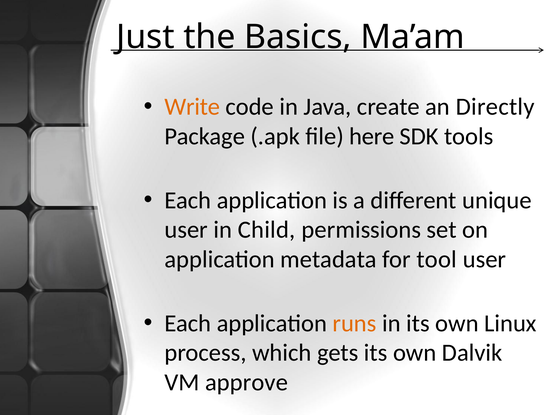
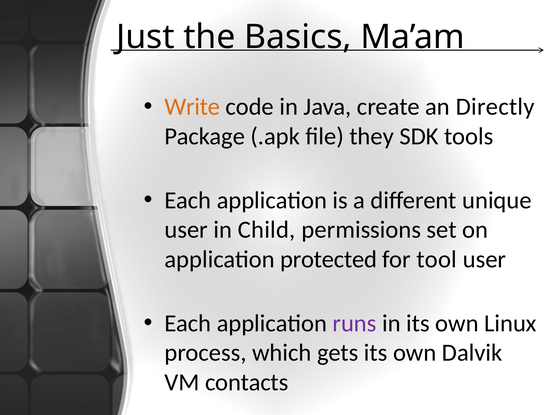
here: here -> they
metadata: metadata -> protected
runs colour: orange -> purple
approve: approve -> contacts
